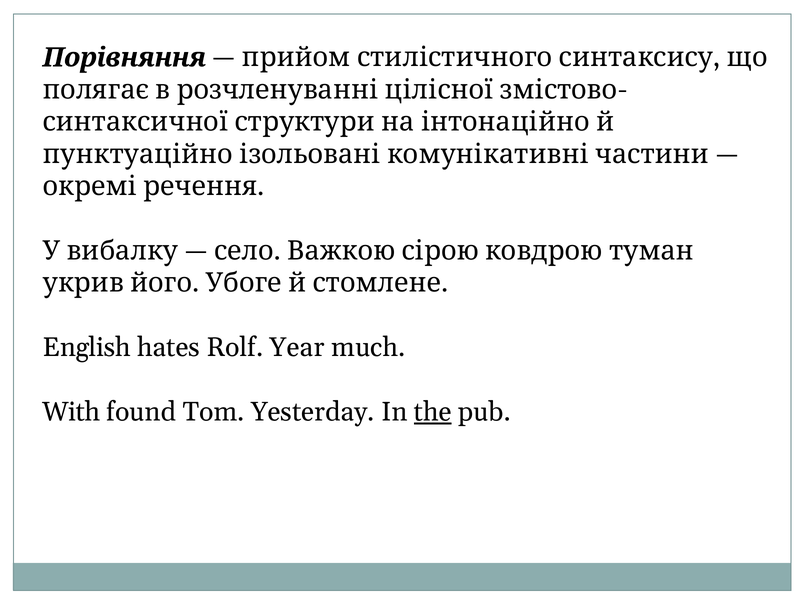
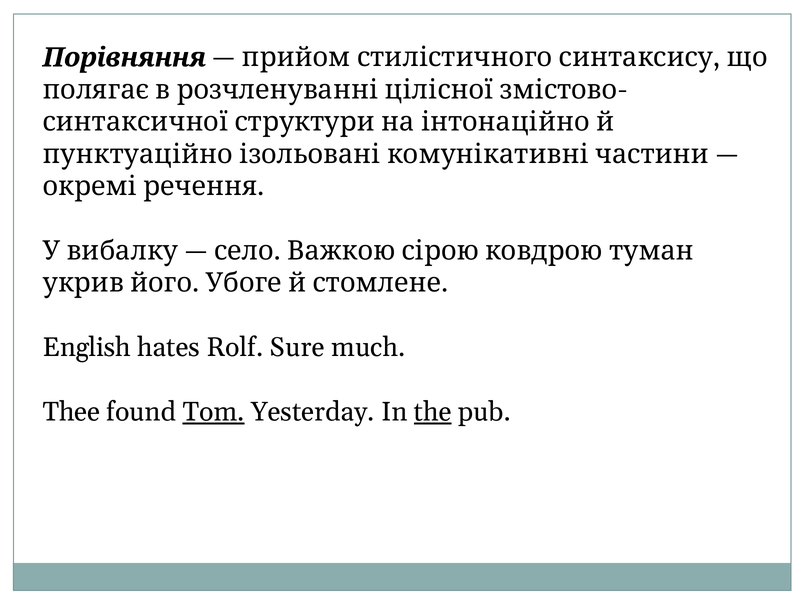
Year: Year -> Sure
With: With -> Thee
Tom underline: none -> present
